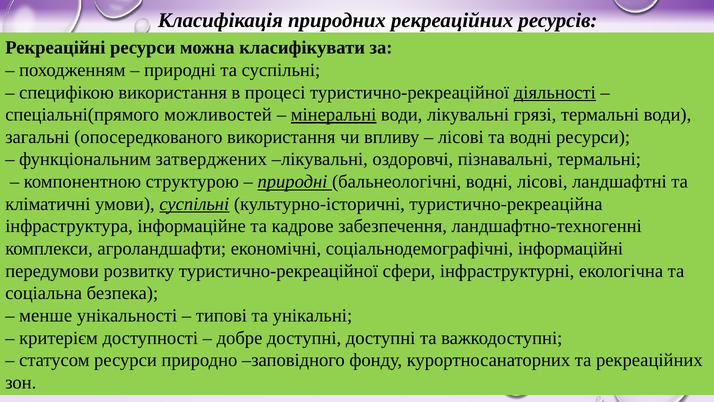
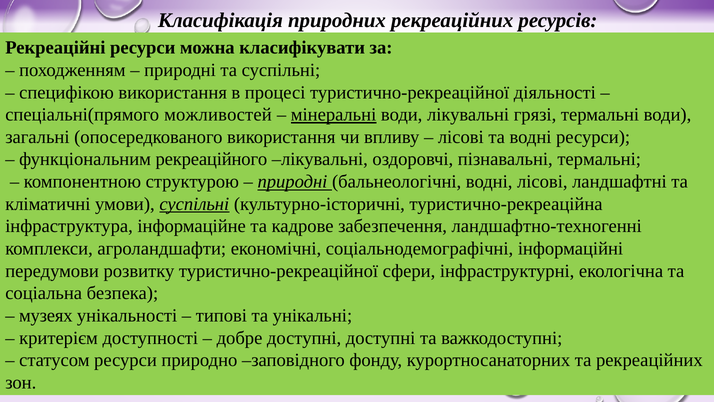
діяльності underline: present -> none
затверджених: затверджених -> рекреаційного
менше: менше -> музеях
